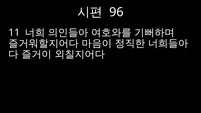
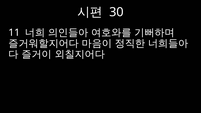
96: 96 -> 30
